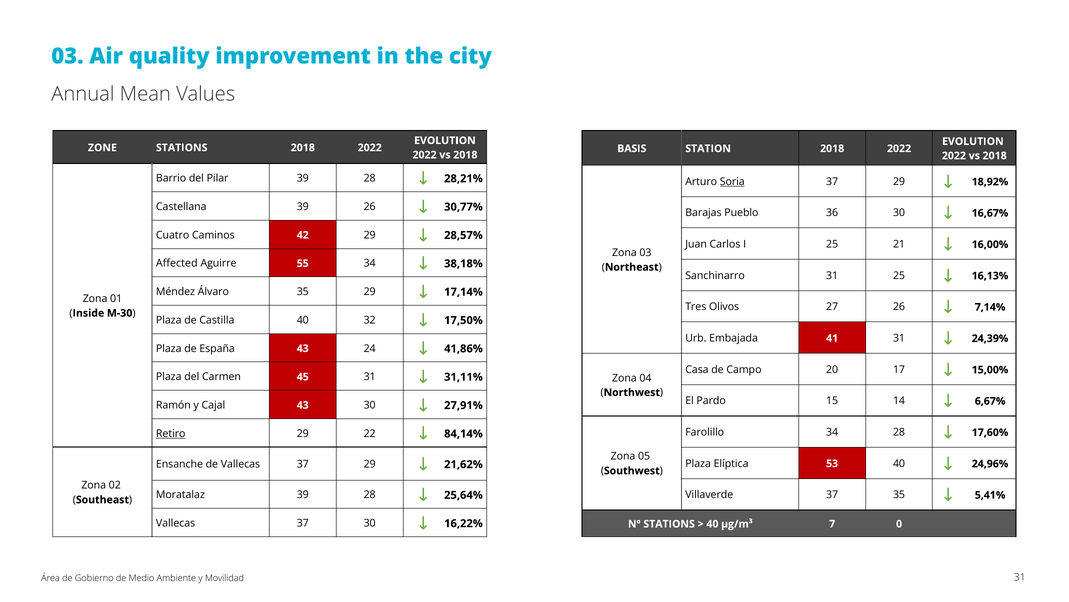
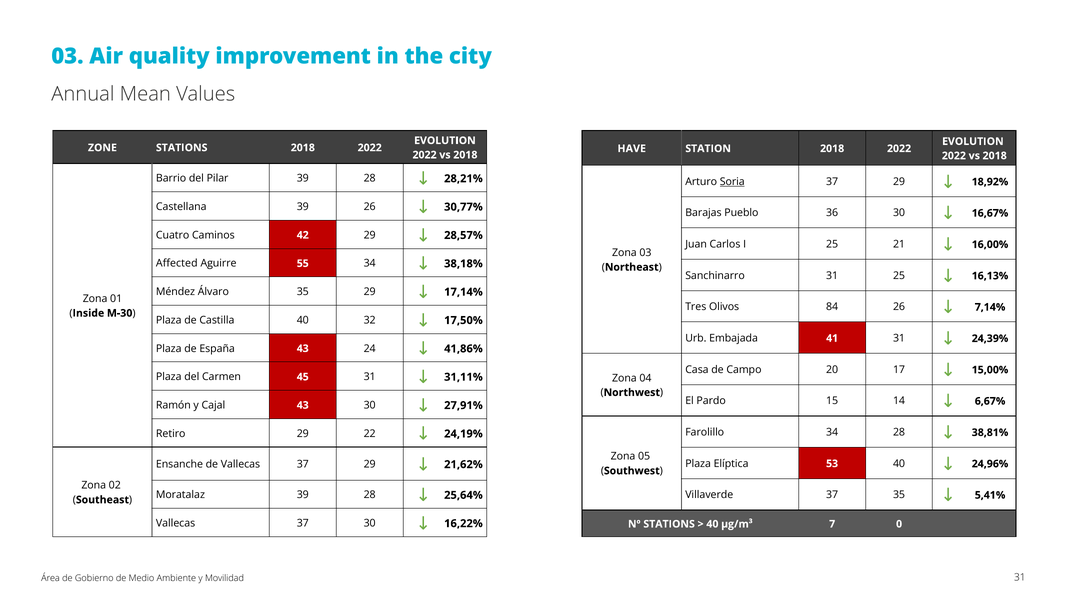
BASIS: BASIS -> HAVE
27: 27 -> 84
17,60%: 17,60% -> 38,81%
Retiro underline: present -> none
84,14%: 84,14% -> 24,19%
